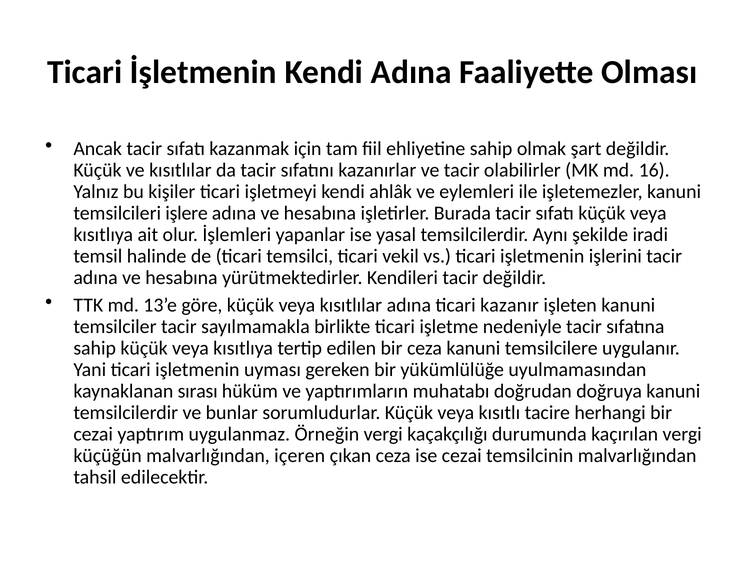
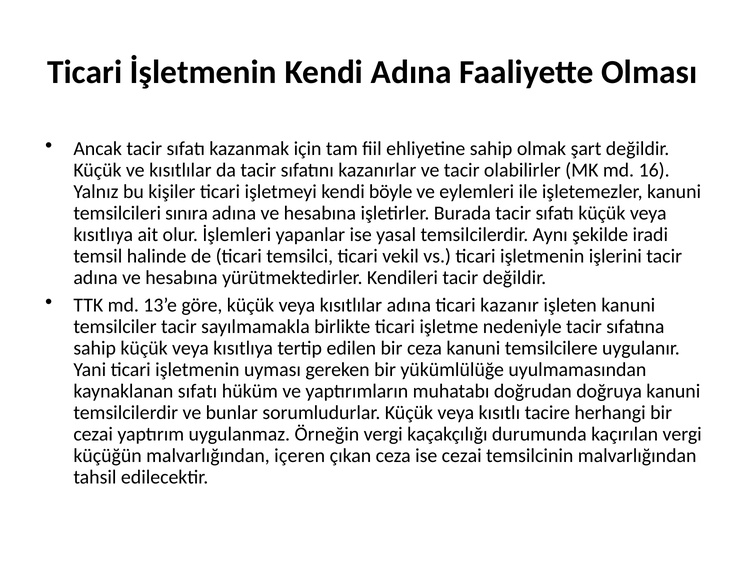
ahlâk: ahlâk -> böyle
işlere: işlere -> sınıra
kaynaklanan sırası: sırası -> sıfatı
